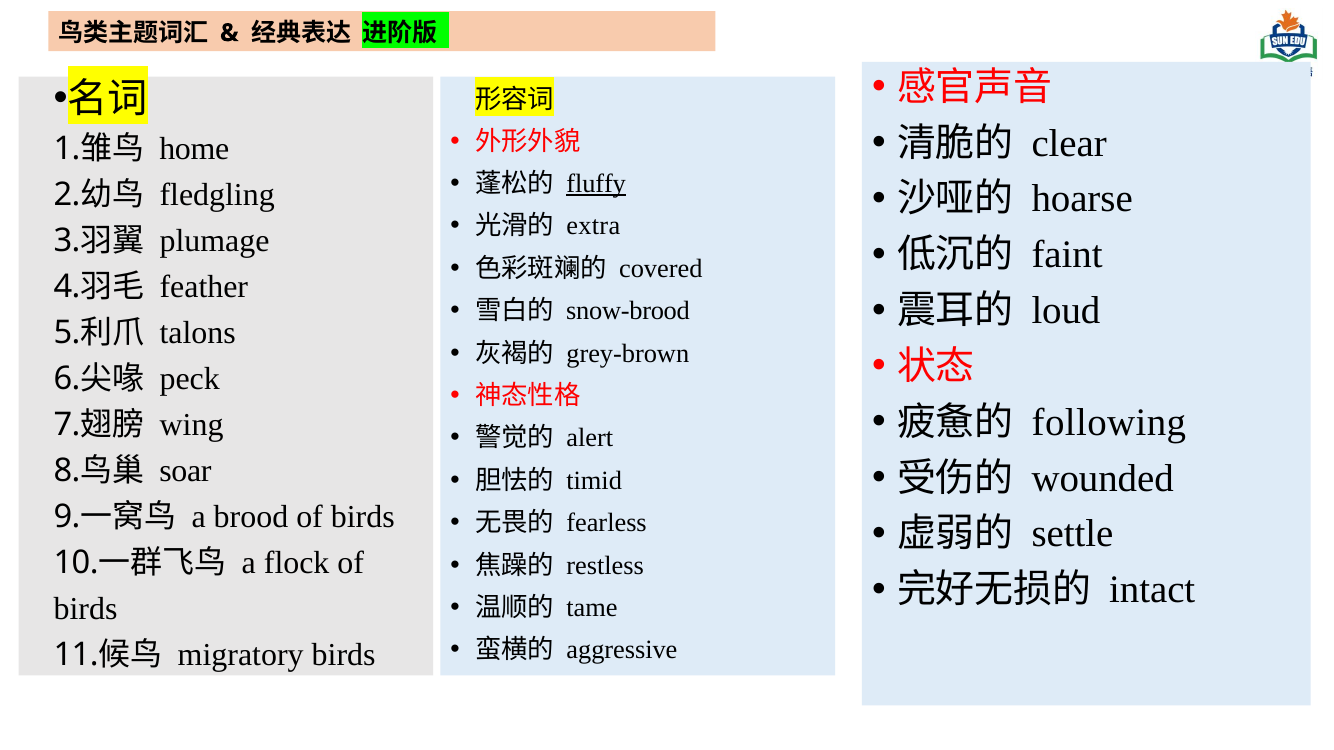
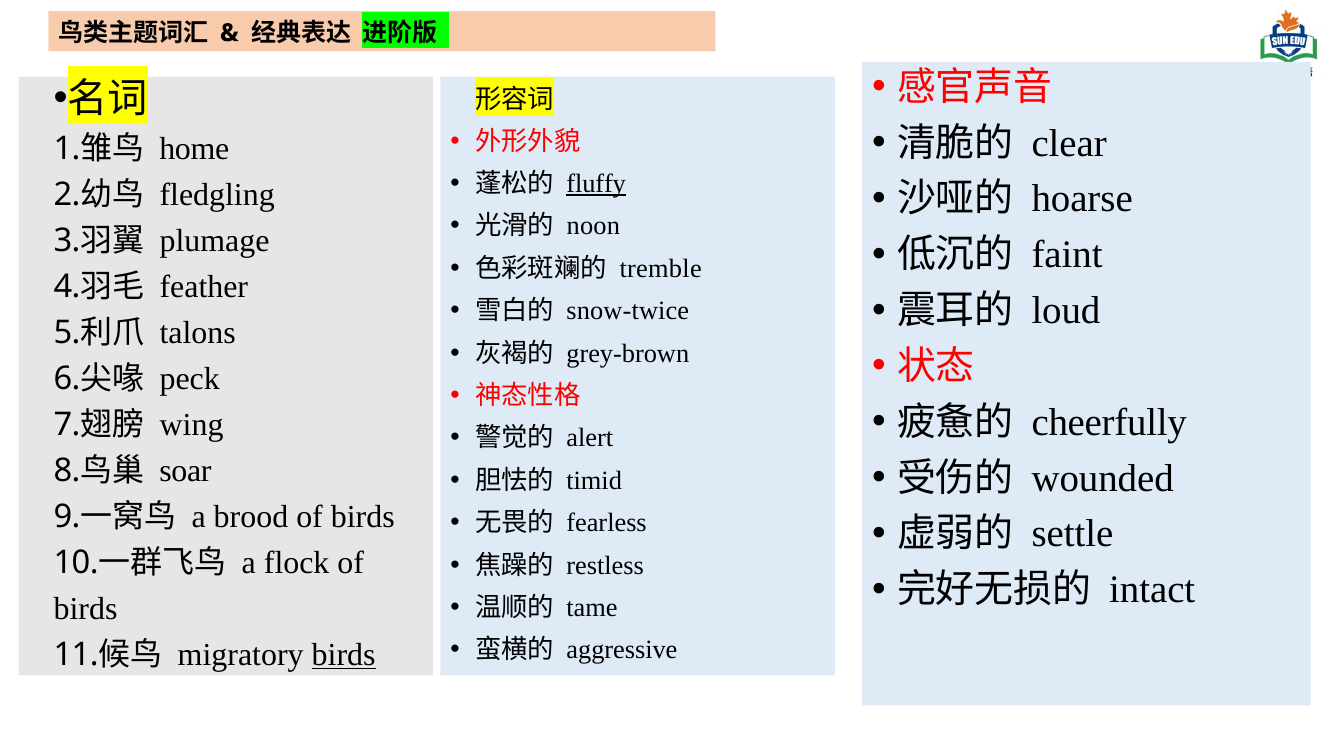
extra: extra -> noon
covered: covered -> tremble
snow-brood: snow-brood -> snow-twice
following: following -> cheerfully
birds at (344, 655) underline: none -> present
